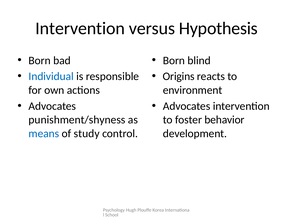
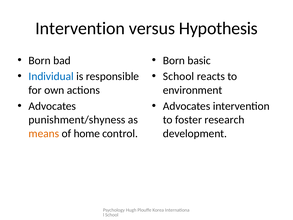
blind: blind -> basic
Origins at (179, 76): Origins -> School
behavior: behavior -> research
means colour: blue -> orange
study: study -> home
